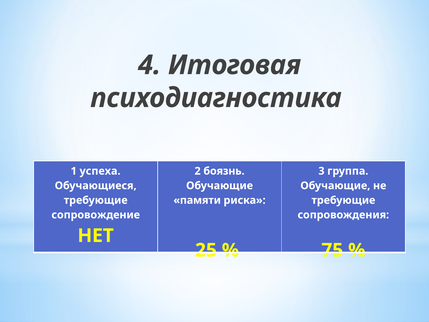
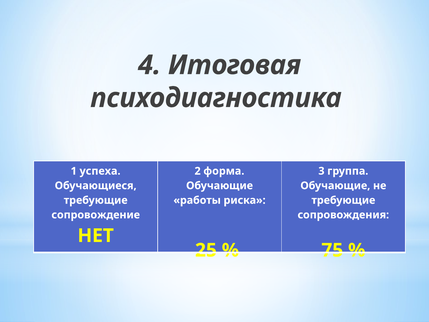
боязнь: боязнь -> форма
памяти: памяти -> работы
